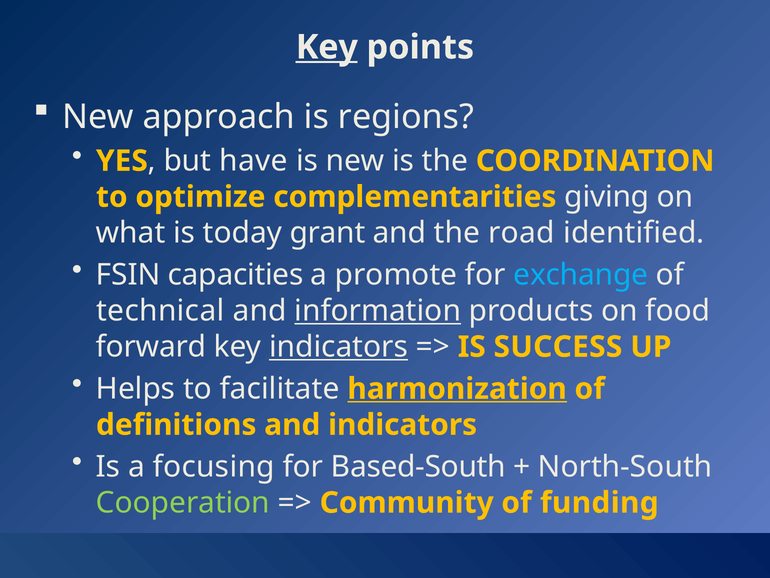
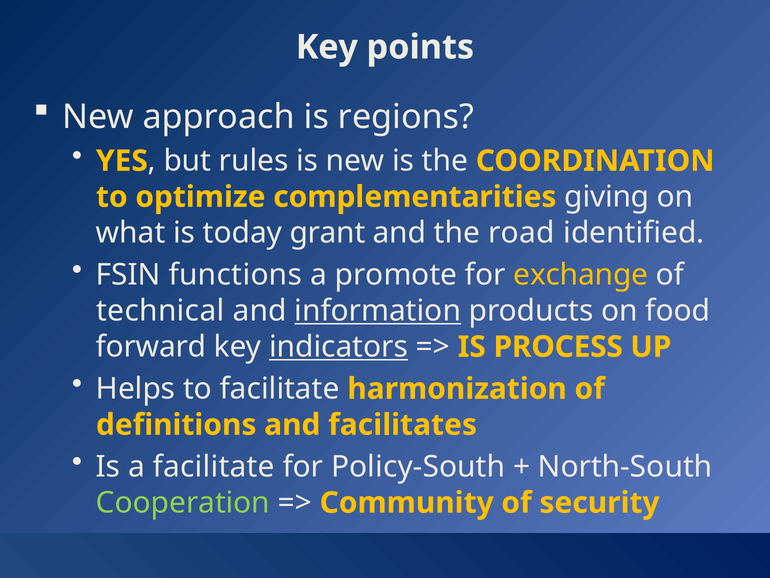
Key at (327, 47) underline: present -> none
have: have -> rules
capacities: capacities -> functions
exchange colour: light blue -> yellow
SUCCESS: SUCCESS -> PROCESS
harmonization underline: present -> none
and indicators: indicators -> facilitates
a focusing: focusing -> facilitate
Based-South: Based-South -> Policy-South
funding: funding -> security
